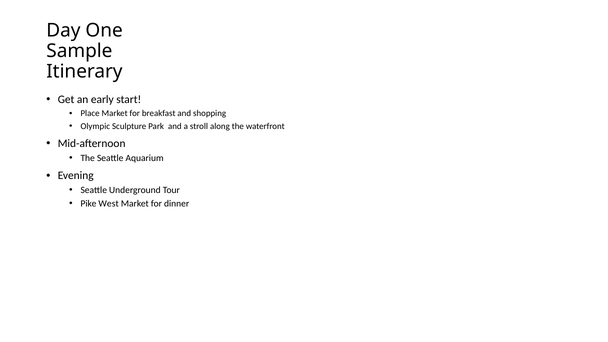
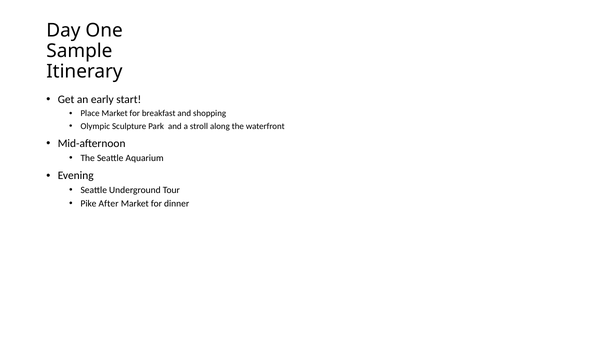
West: West -> After
